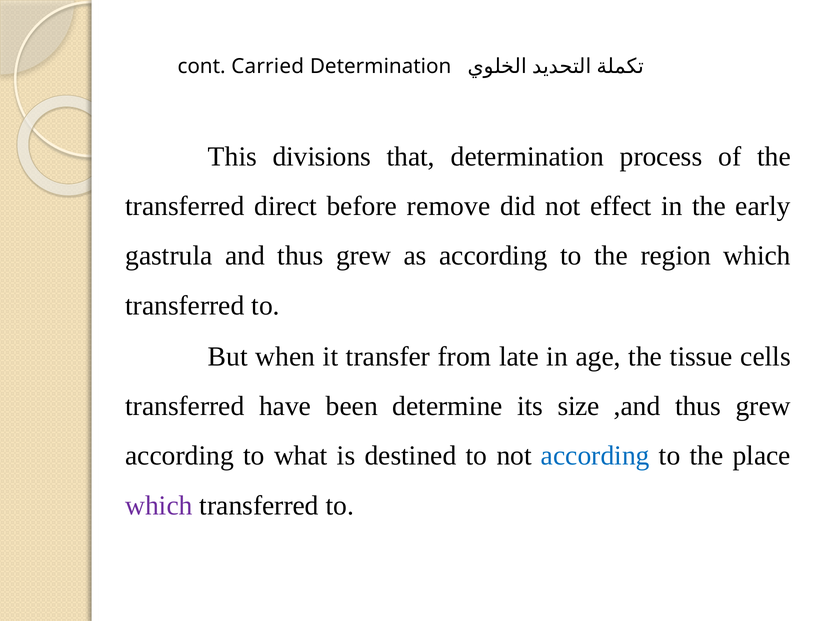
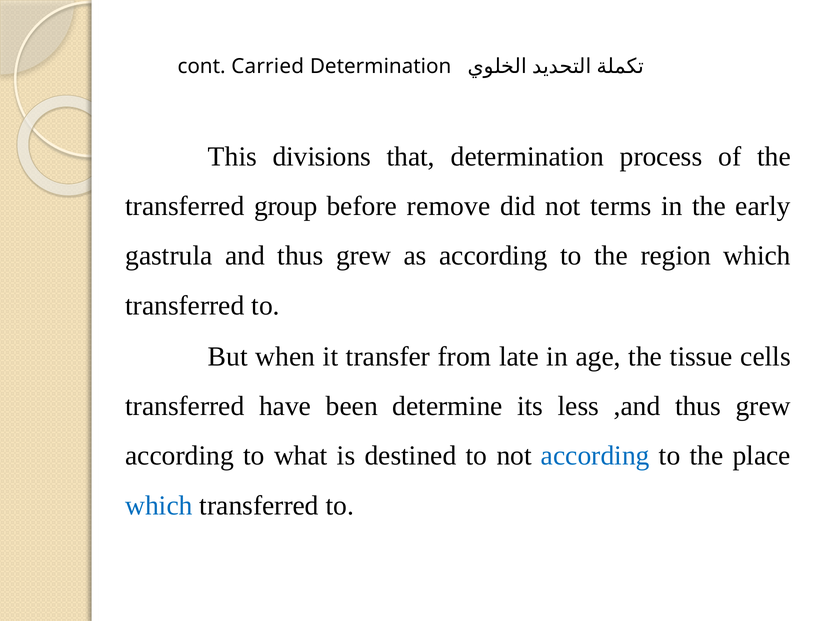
direct: direct -> group
effect: effect -> terms
size: size -> less
which at (159, 505) colour: purple -> blue
